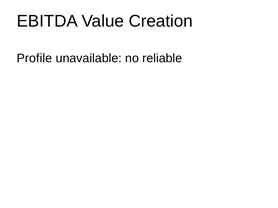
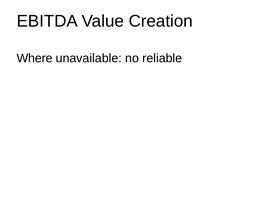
Profile: Profile -> Where
